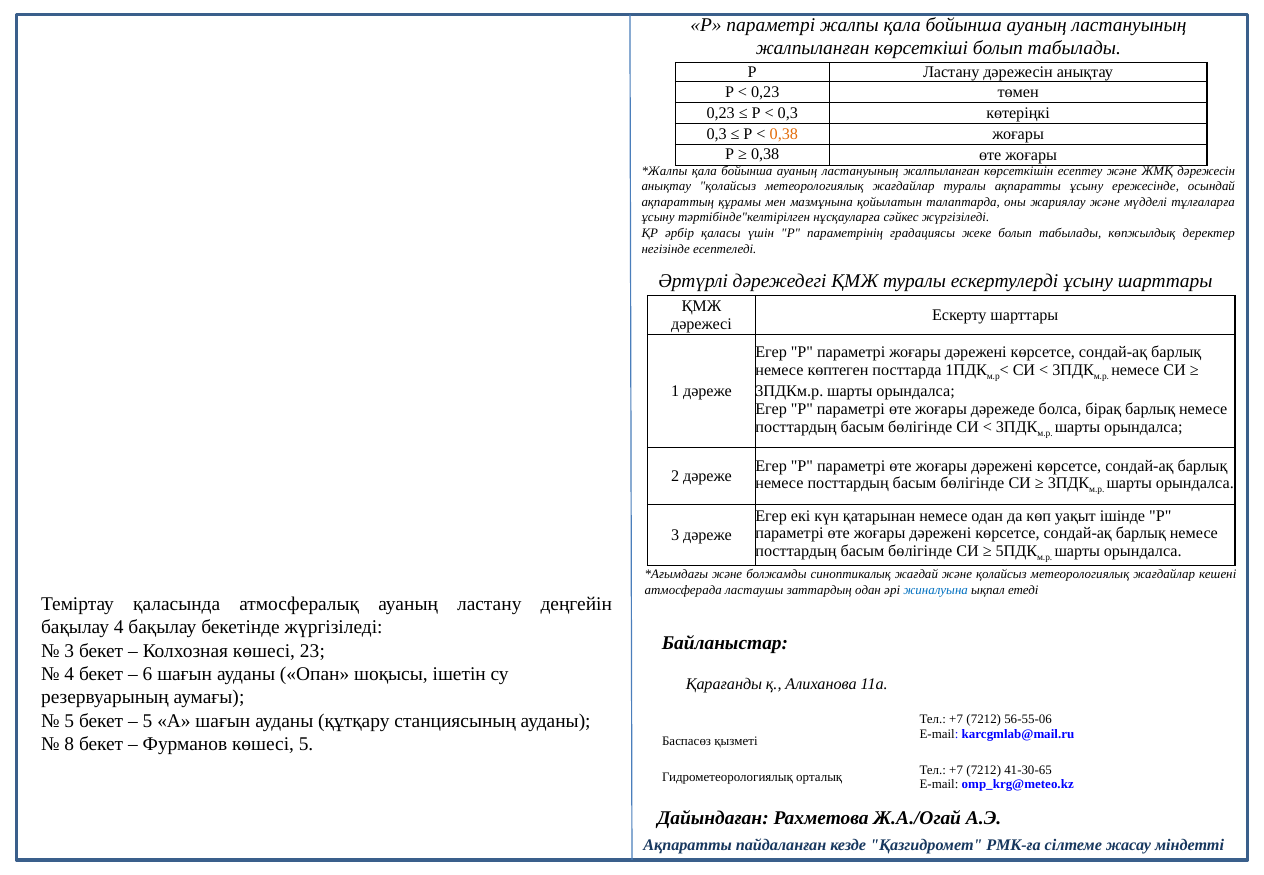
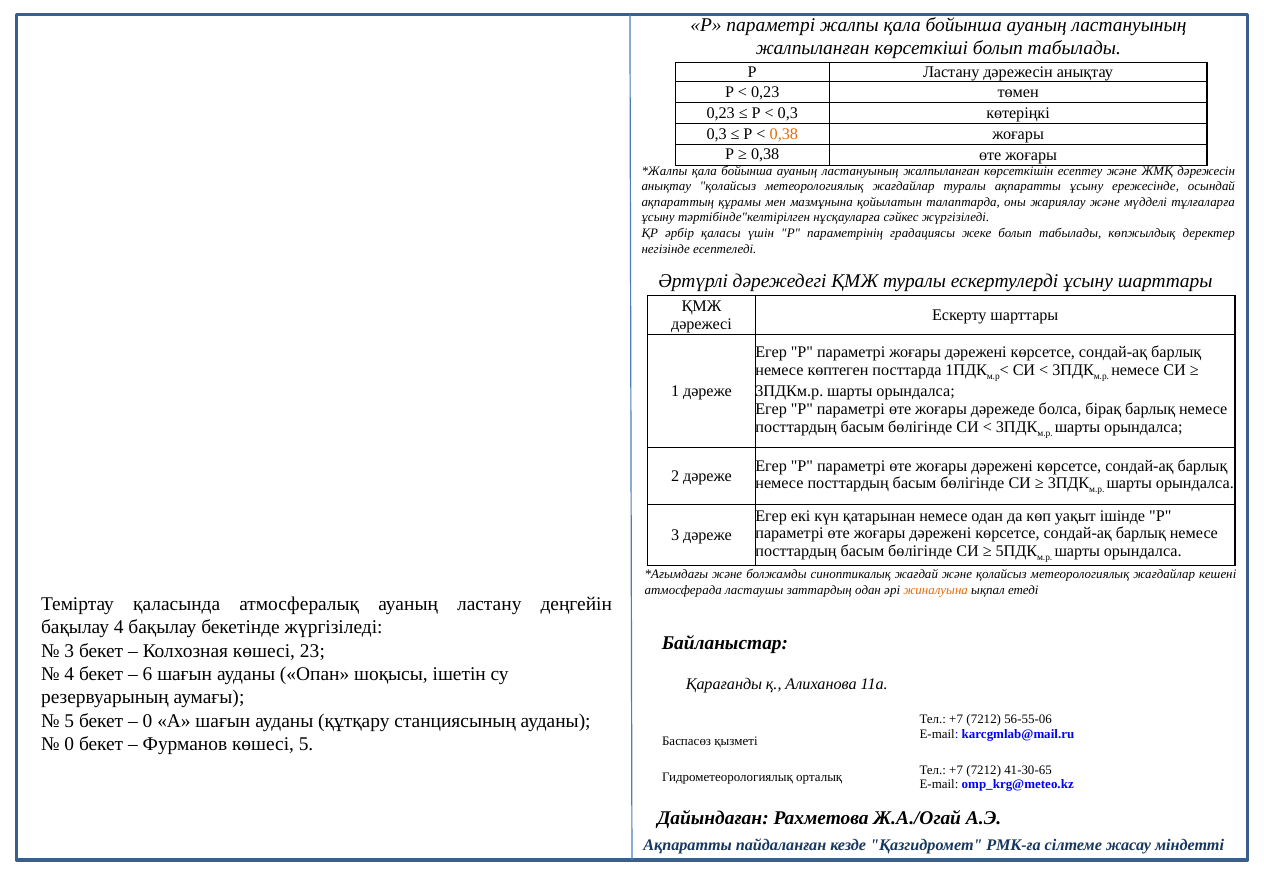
жиналуына colour: blue -> orange
5 at (148, 721): 5 -> 0
8 at (69, 744): 8 -> 0
